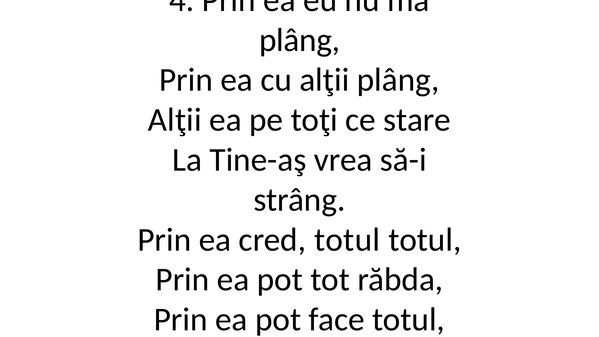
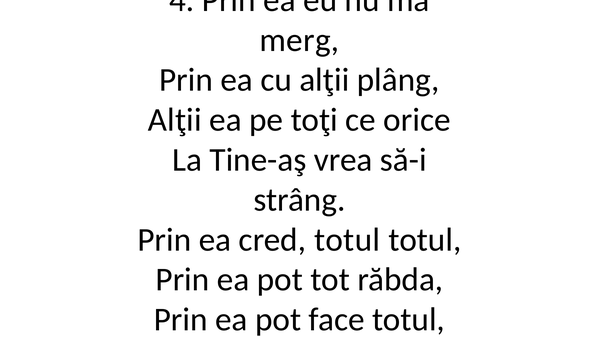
plâng at (300, 40): plâng -> merg
stare: stare -> orice
